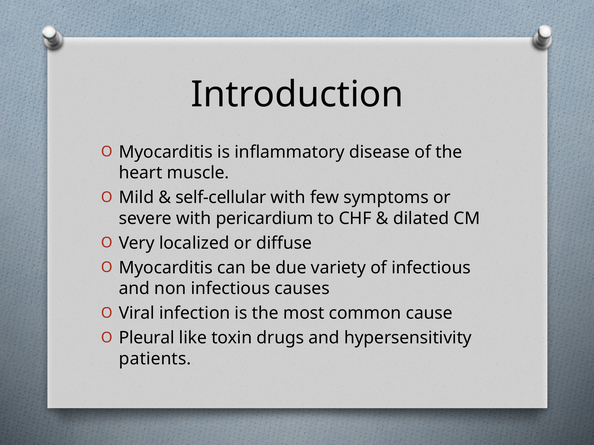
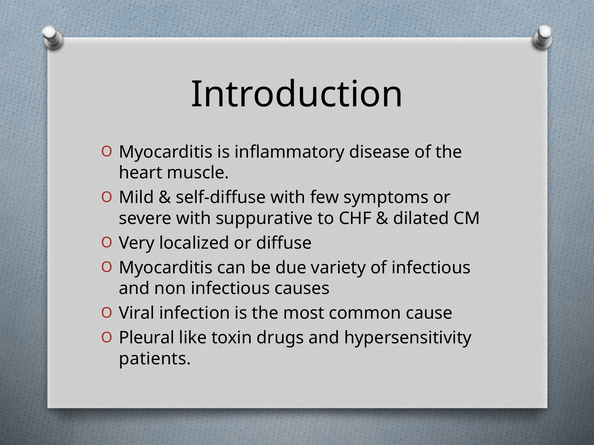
self-cellular: self-cellular -> self-diffuse
pericardium: pericardium -> suppurative
